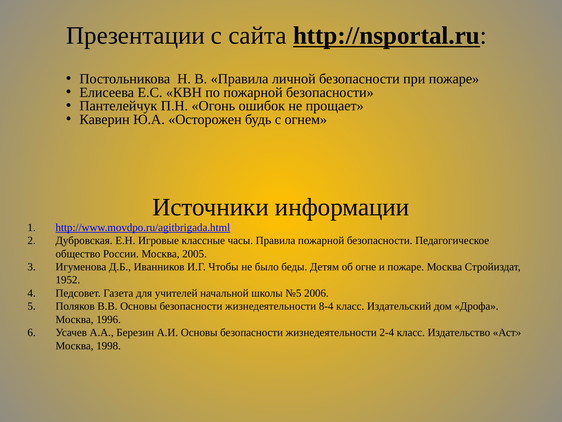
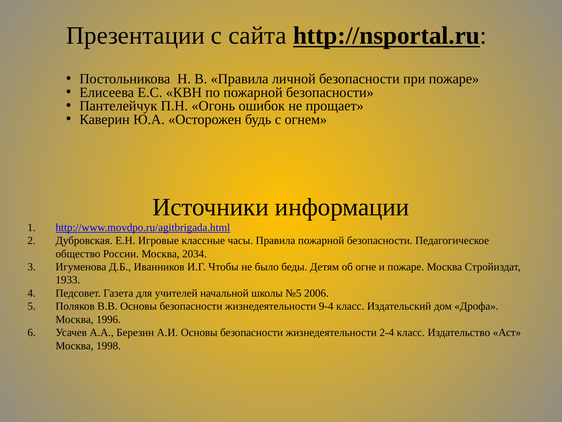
2005: 2005 -> 2034
1952: 1952 -> 1933
8-4: 8-4 -> 9-4
